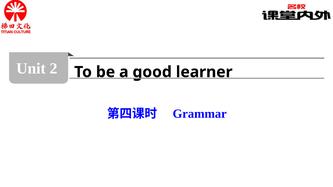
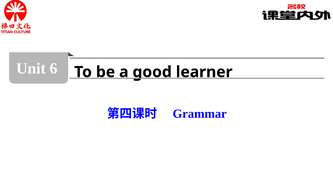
2: 2 -> 6
